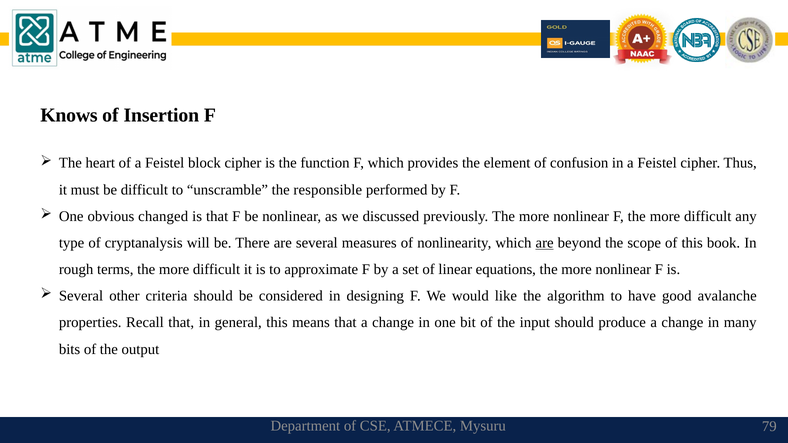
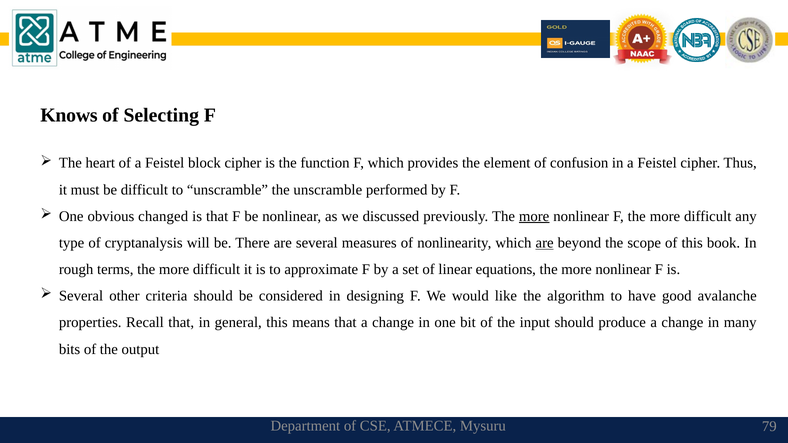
Insertion: Insertion -> Selecting
the responsible: responsible -> unscramble
more at (534, 216) underline: none -> present
